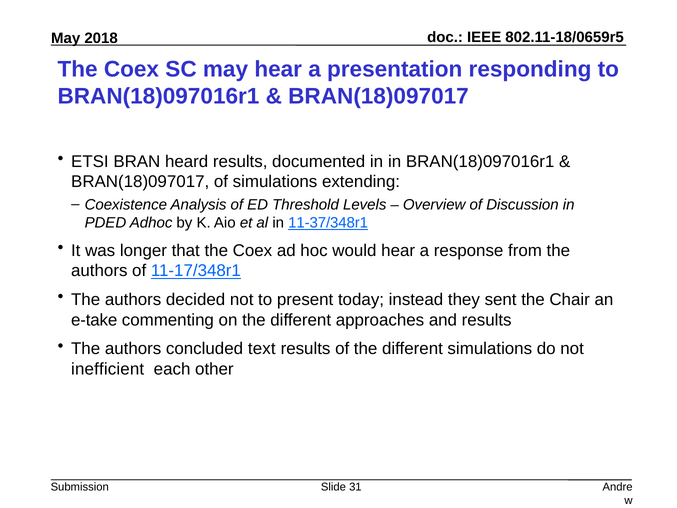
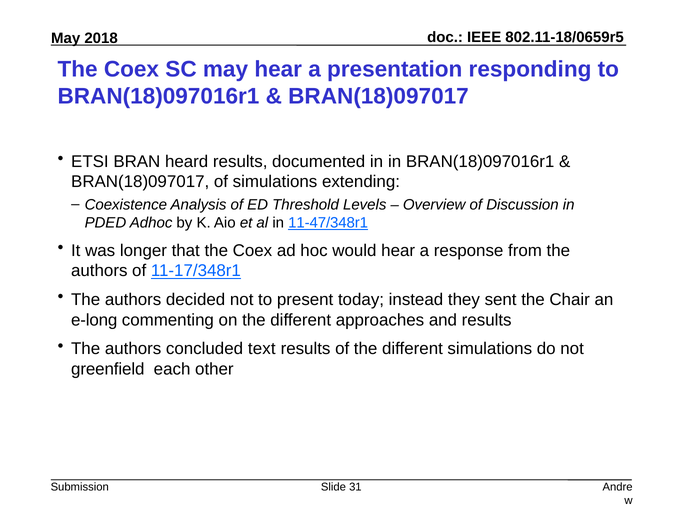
11-37/348r1: 11-37/348r1 -> 11-47/348r1
e-take: e-take -> e-long
inefficient: inefficient -> greenfield
